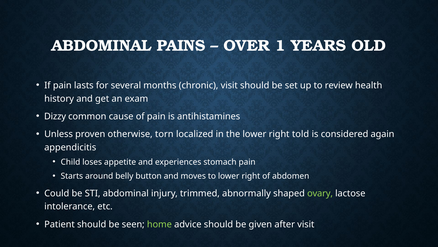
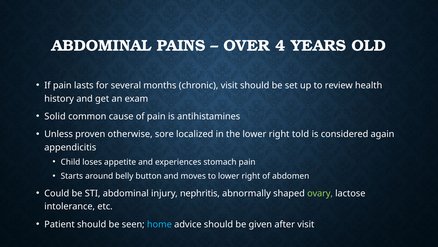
1: 1 -> 4
Dizzy: Dizzy -> Solid
torn: torn -> sore
trimmed: trimmed -> nephritis
home colour: light green -> light blue
